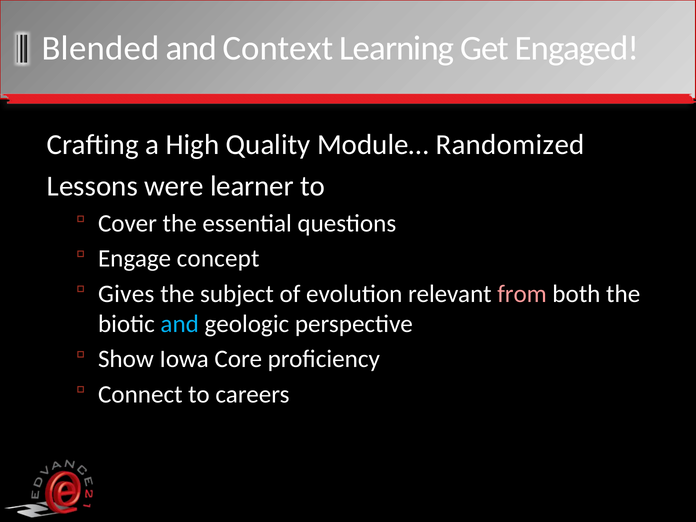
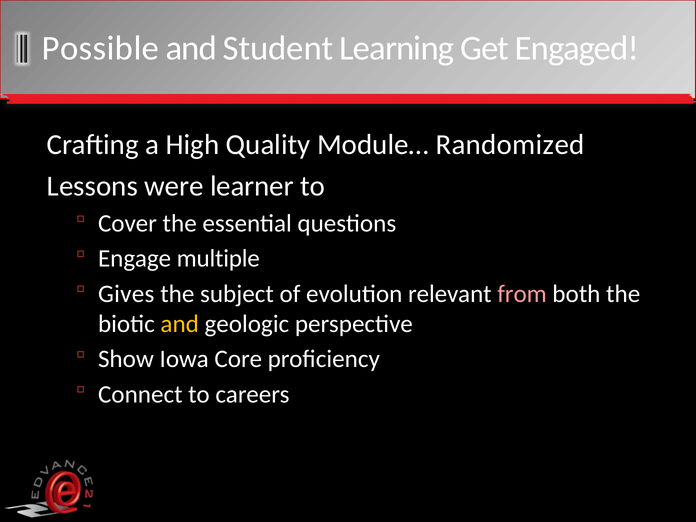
Blended: Blended -> Possible
Context: Context -> Student
concept: concept -> multiple
and at (180, 324) colour: light blue -> yellow
